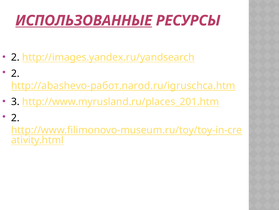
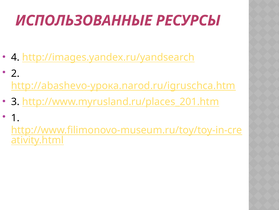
ИСПОЛЬЗОВАННЫЕ underline: present -> none
2 at (15, 57): 2 -> 4
http://abashevo-работ.narod.ru/igruschca.htm: http://abashevo-работ.narod.ru/igruschca.htm -> http://abashevo-урока.narod.ru/igruschca.htm
2 at (15, 118): 2 -> 1
